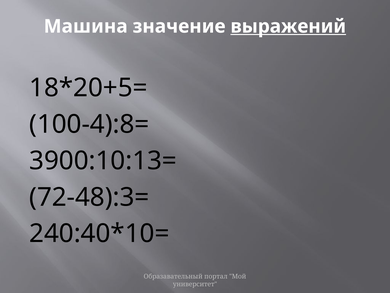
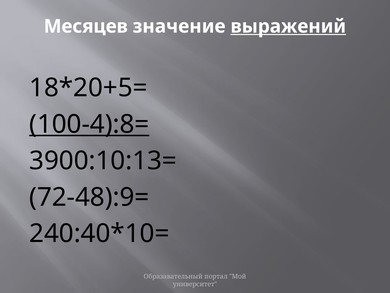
Машина: Машина -> Месяцев
100-4):8= underline: none -> present
72-48):3=: 72-48):3= -> 72-48):9=
